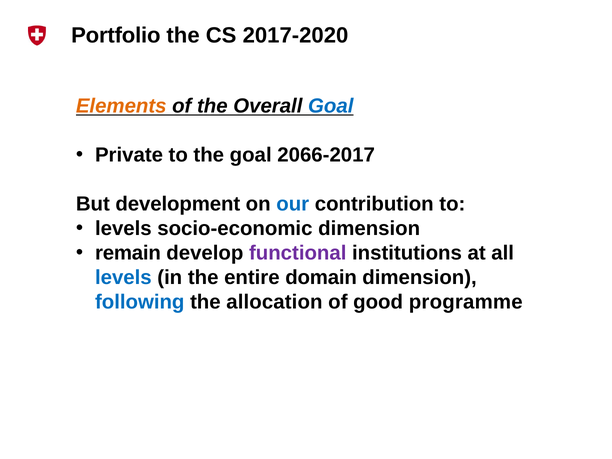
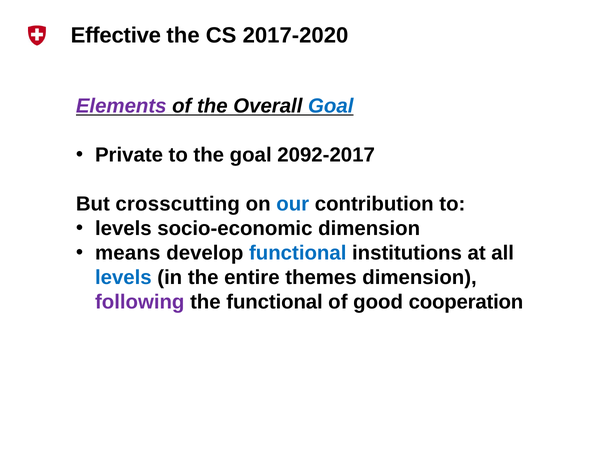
Portfolio: Portfolio -> Effective
Elements colour: orange -> purple
2066-2017: 2066-2017 -> 2092-2017
development: development -> crosscutting
remain: remain -> means
functional at (298, 253) colour: purple -> blue
domain: domain -> themes
following colour: blue -> purple
the allocation: allocation -> functional
programme: programme -> cooperation
